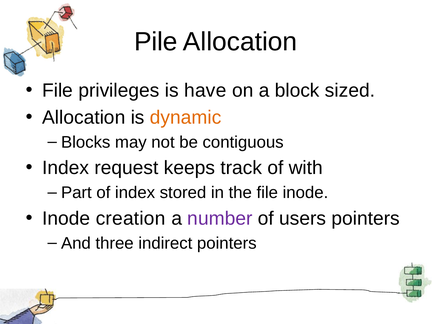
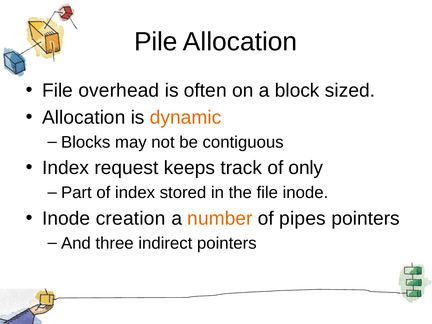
privileges: privileges -> overhead
have: have -> often
with: with -> only
number colour: purple -> orange
users: users -> pipes
